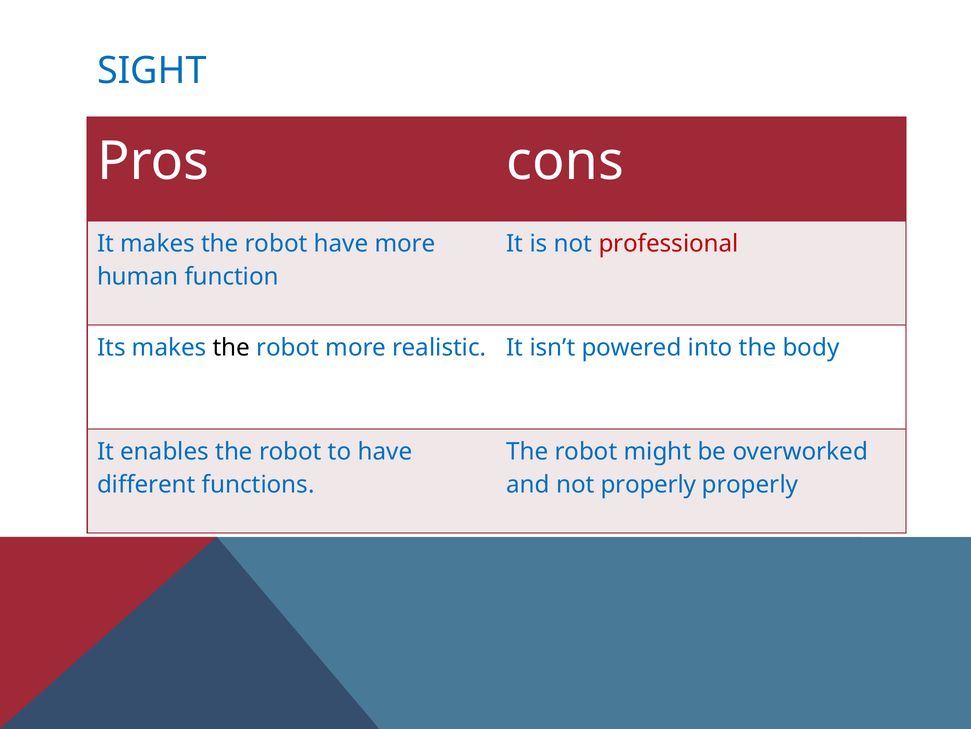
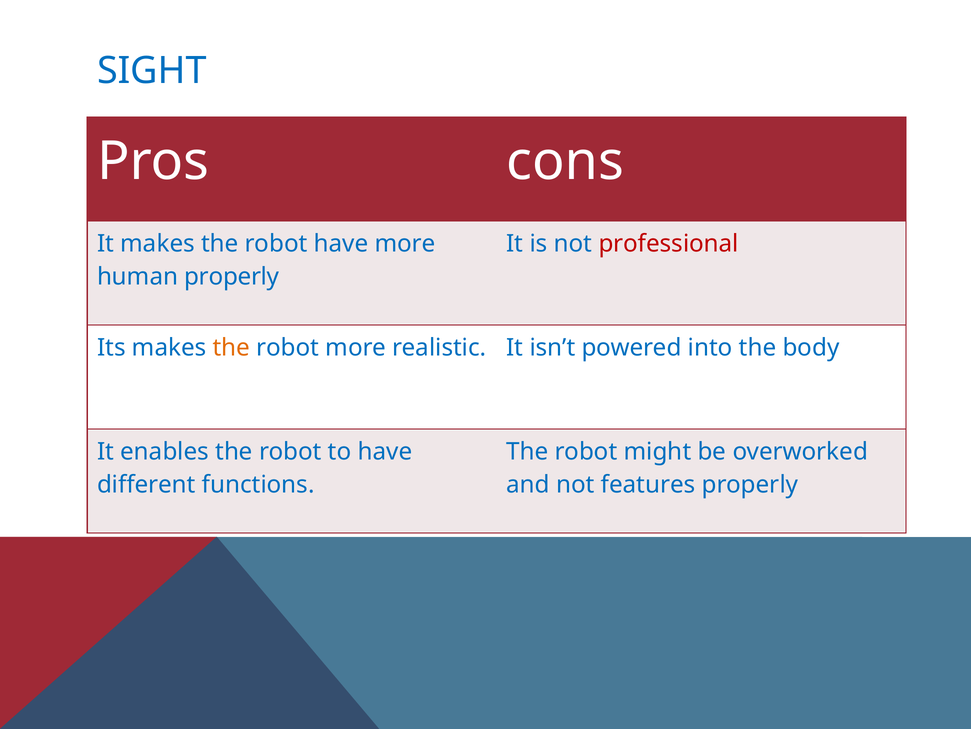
human function: function -> properly
the at (231, 347) colour: black -> orange
not properly: properly -> features
